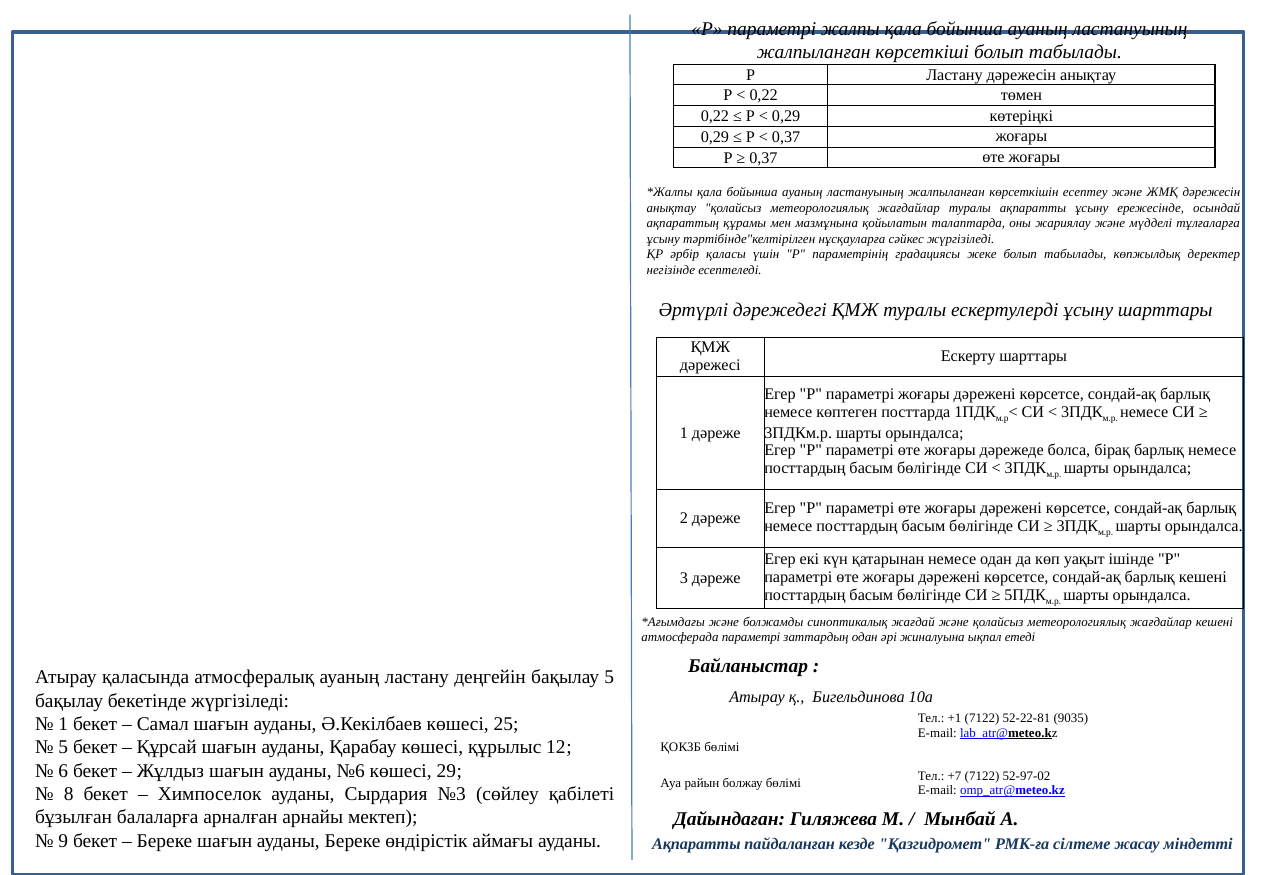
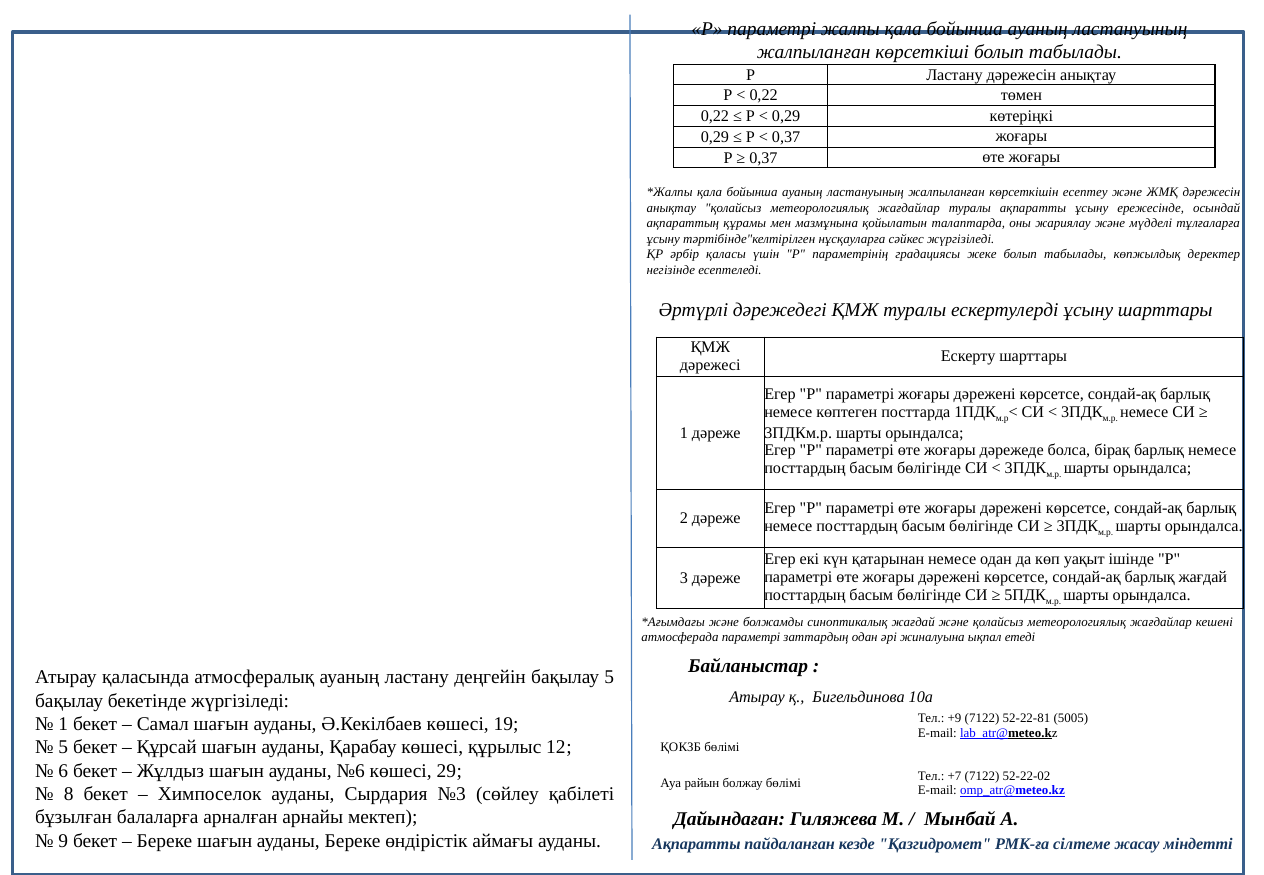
барлық кешені: кешені -> жағдай
+1: +1 -> +9
9035: 9035 -> 5005
25: 25 -> 19
52-97-02: 52-97-02 -> 52-22-02
